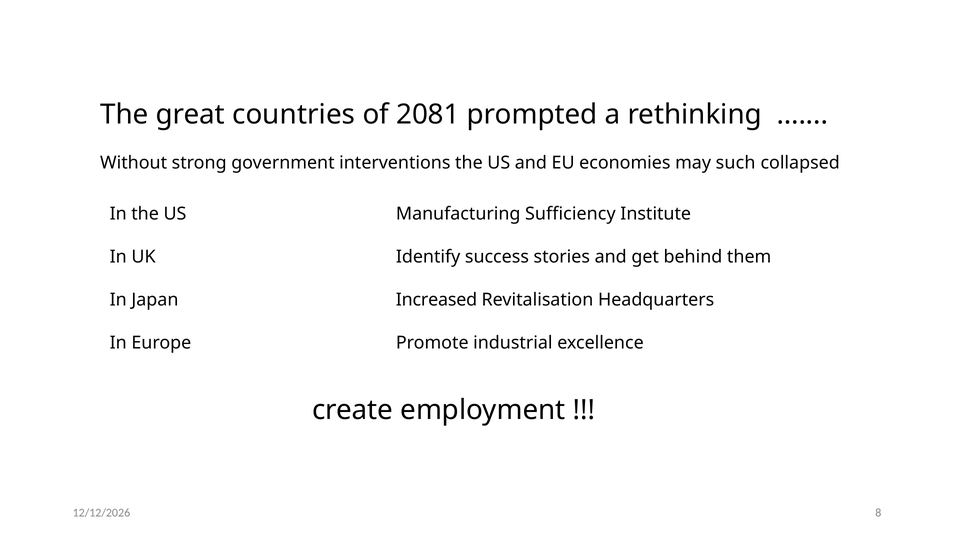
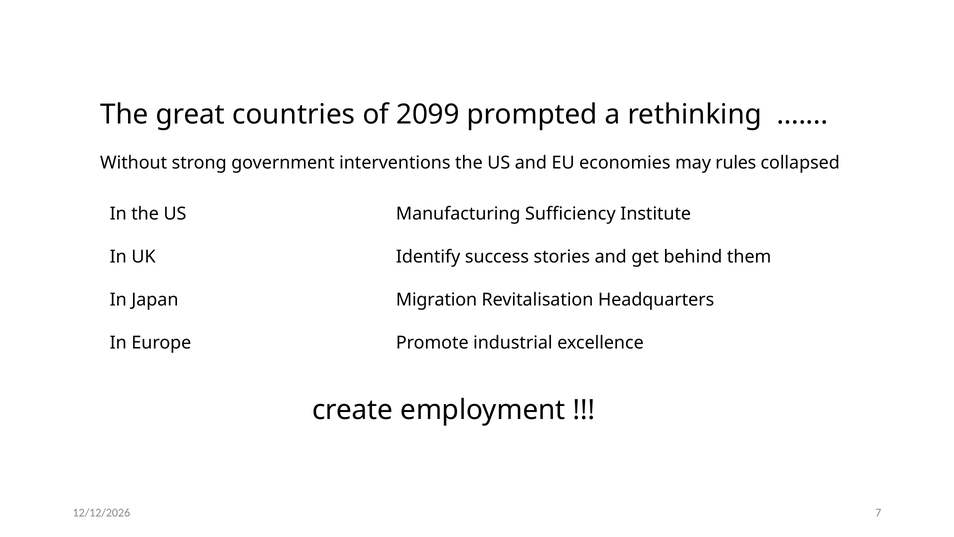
2081: 2081 -> 2099
such: such -> rules
Increased: Increased -> Migration
8: 8 -> 7
